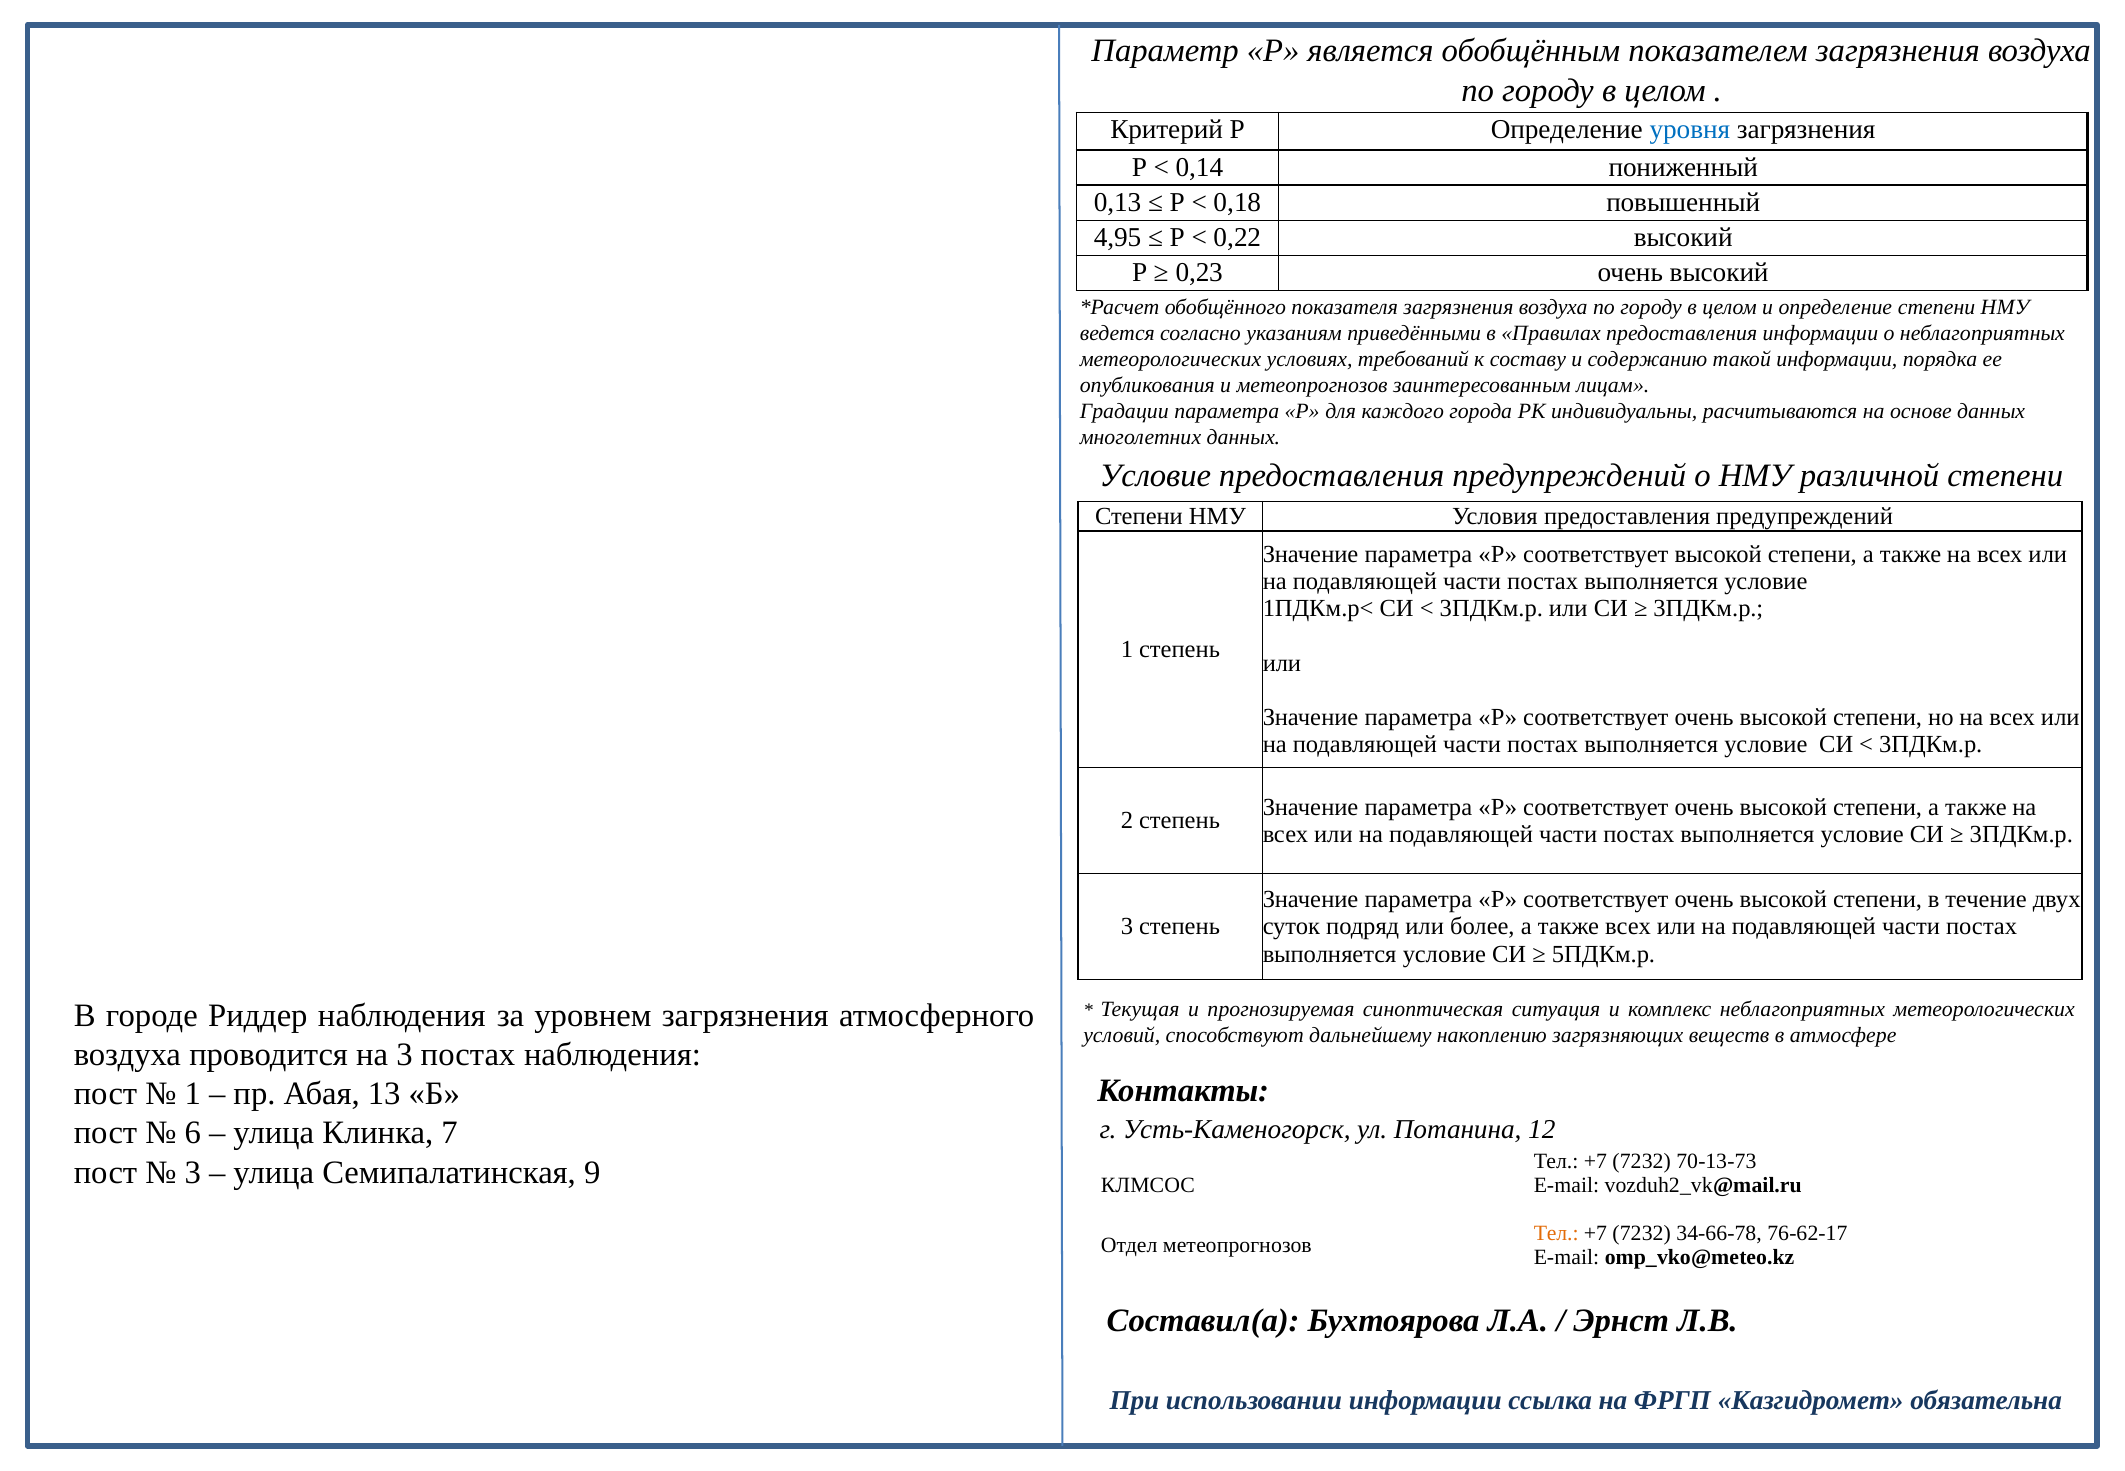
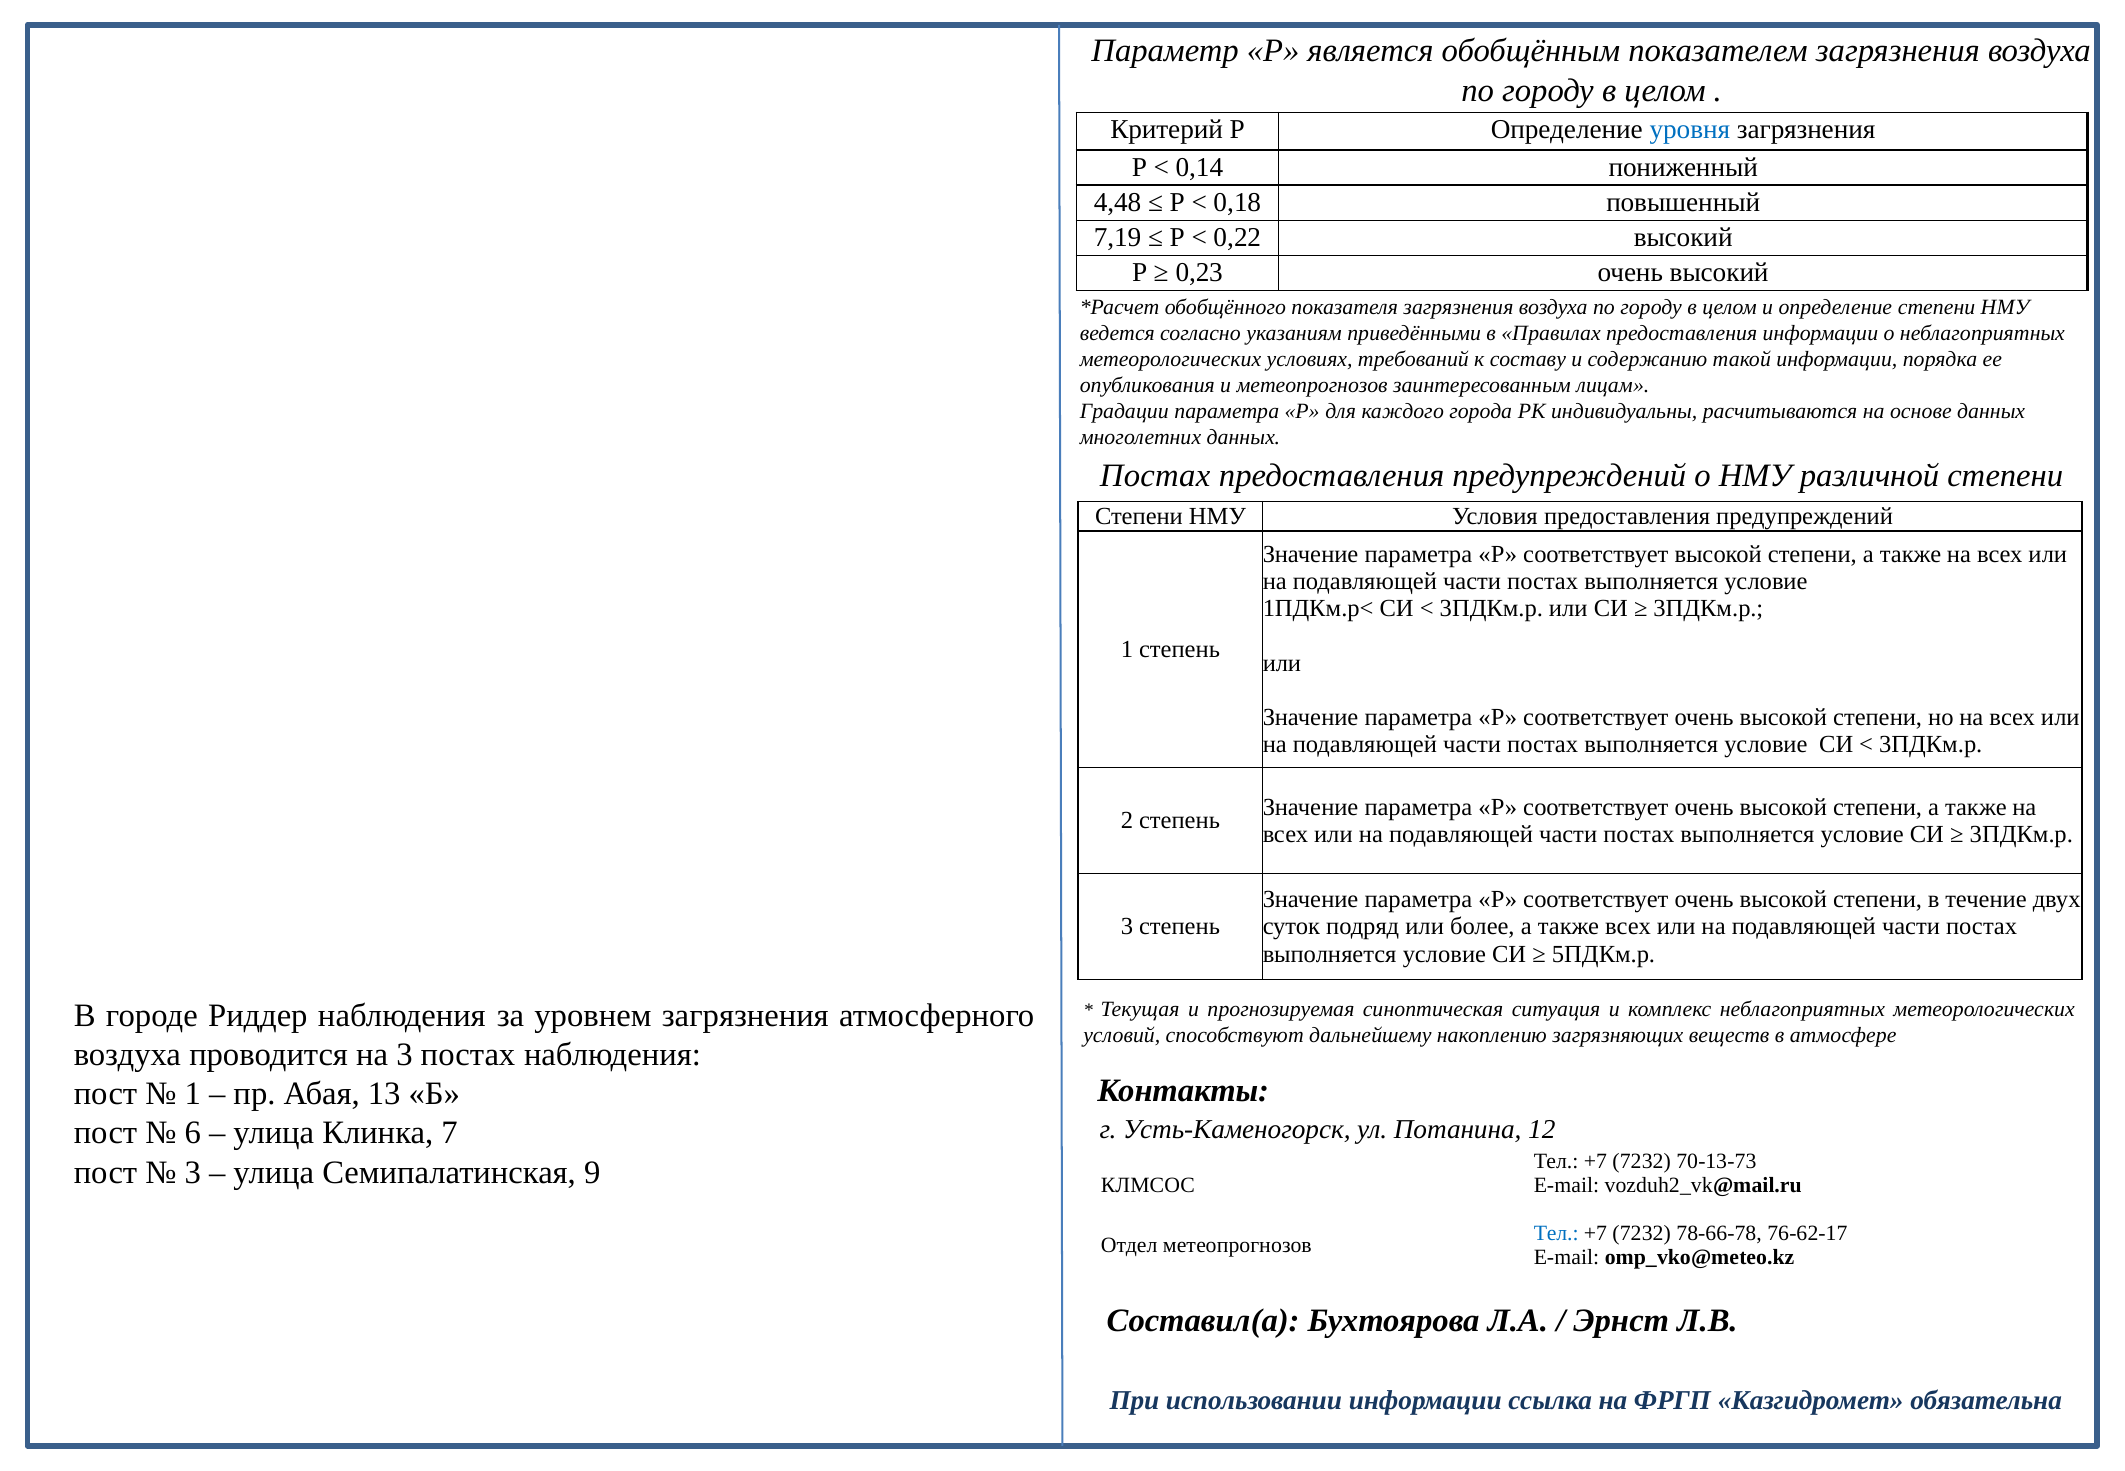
0,13: 0,13 -> 4,48
4,95: 4,95 -> 7,19
Условие at (1155, 476): Условие -> Постах
Тел at (1556, 1234) colour: orange -> blue
34-66-78: 34-66-78 -> 78-66-78
